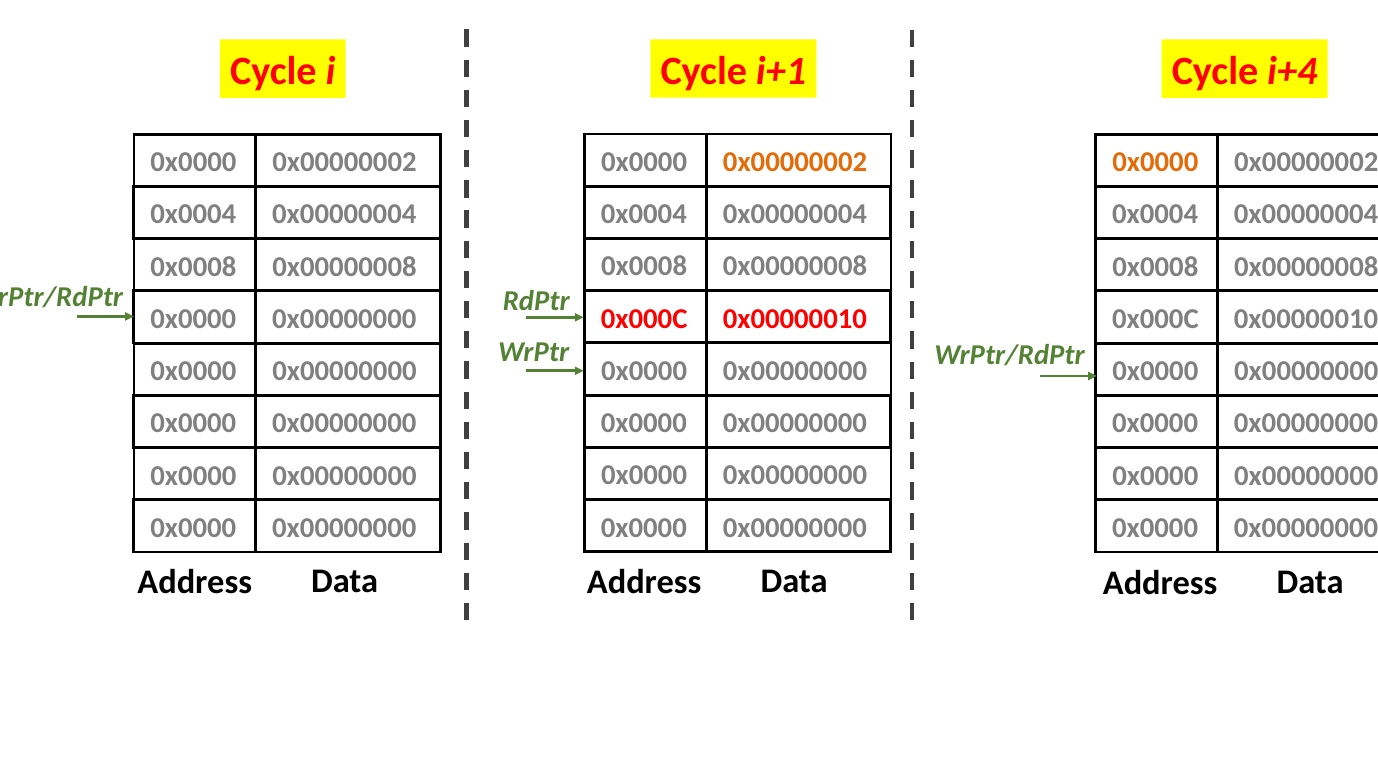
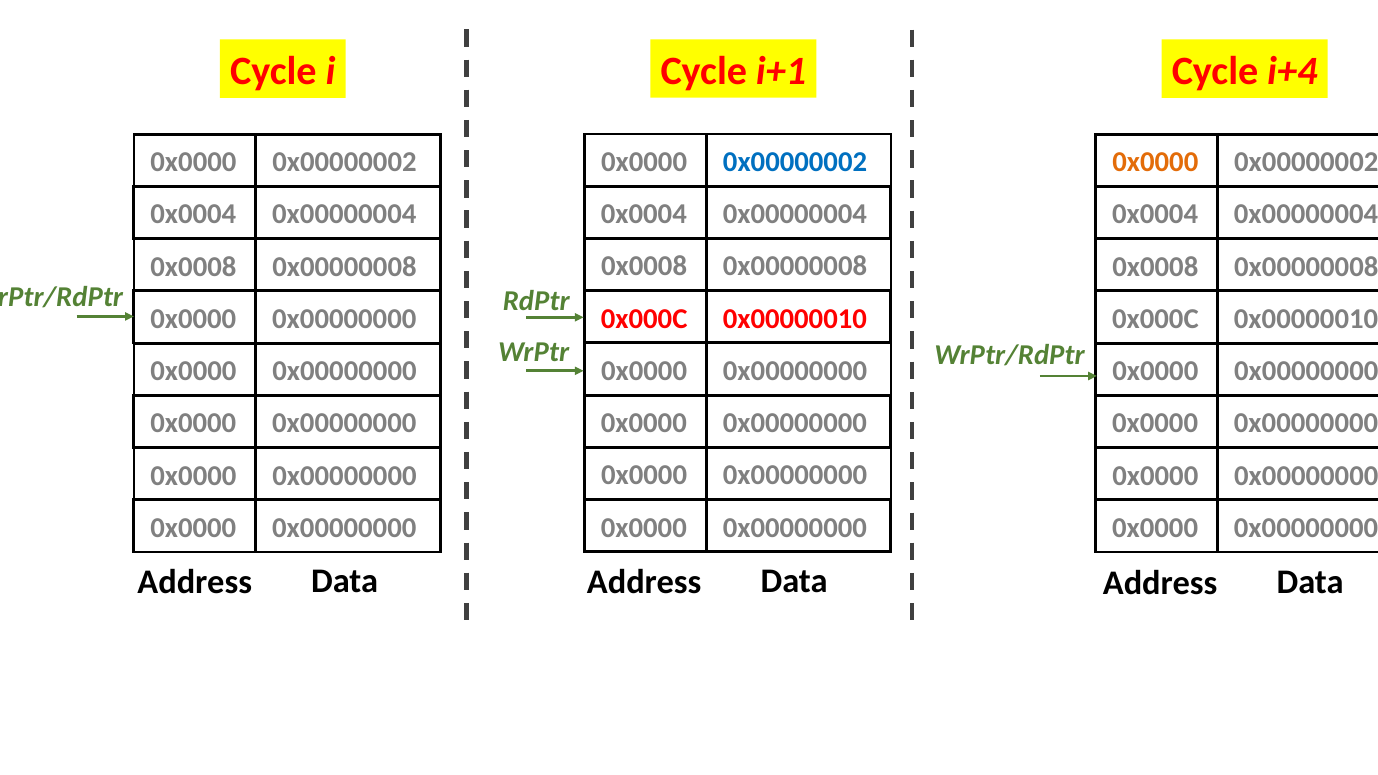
0x00000002 at (795, 162) colour: orange -> blue
